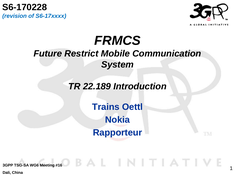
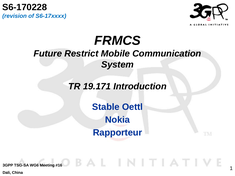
22.189: 22.189 -> 19.171
Trains: Trains -> Stable
